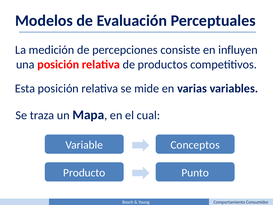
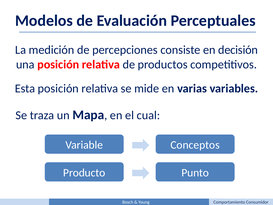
influyen: influyen -> decisión
